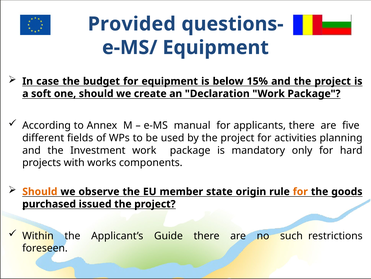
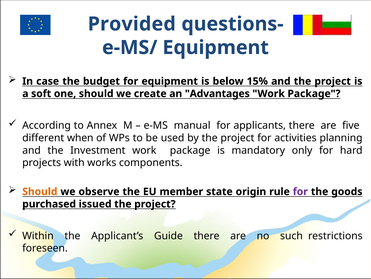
Declaration: Declaration -> Advantages
fields: fields -> when
for at (300, 191) colour: orange -> purple
